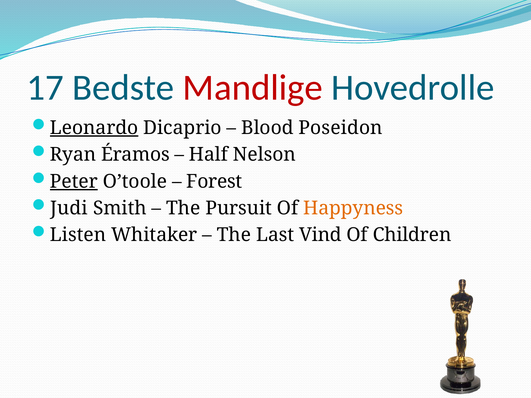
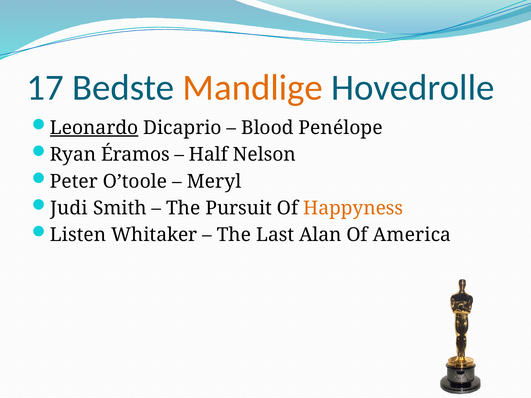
Mandlige colour: red -> orange
Poseidon: Poseidon -> Penélope
Peter underline: present -> none
Forest: Forest -> Meryl
Vind: Vind -> Alan
Children: Children -> America
